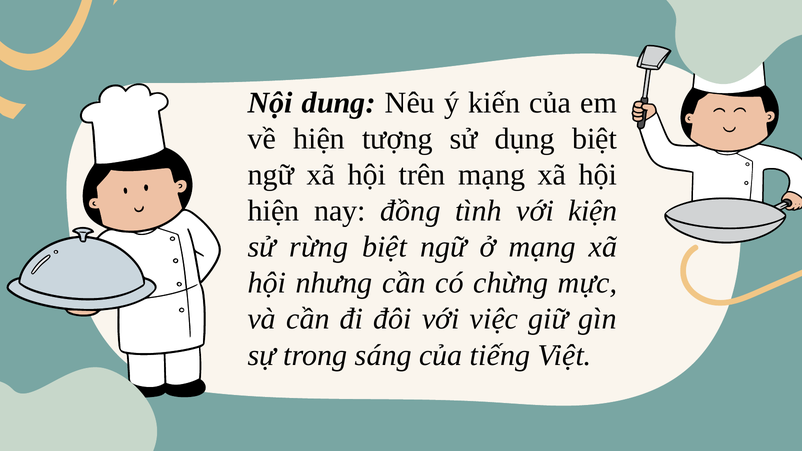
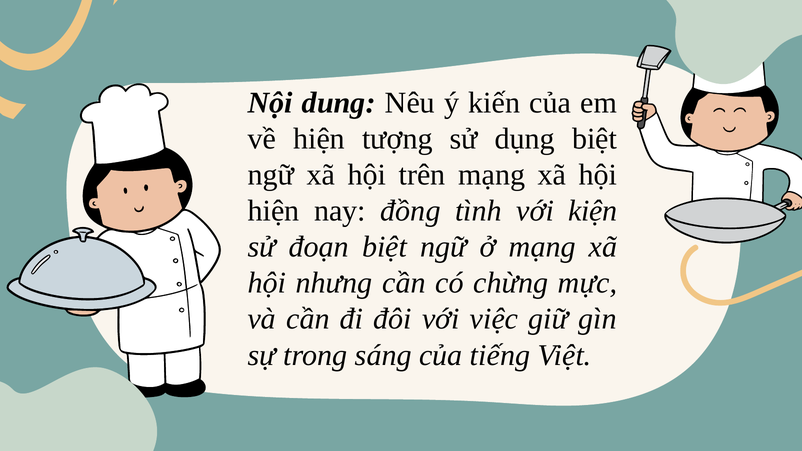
rừng: rừng -> đoạn
